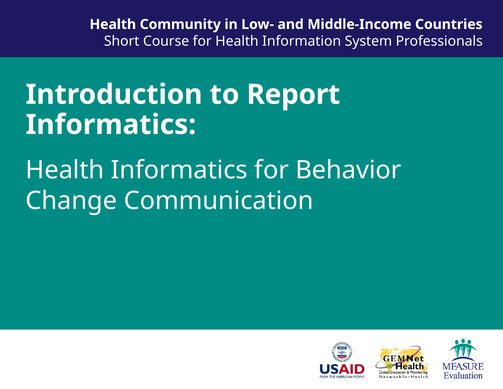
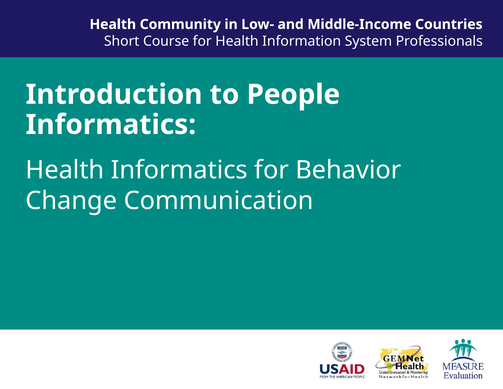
Report: Report -> People
